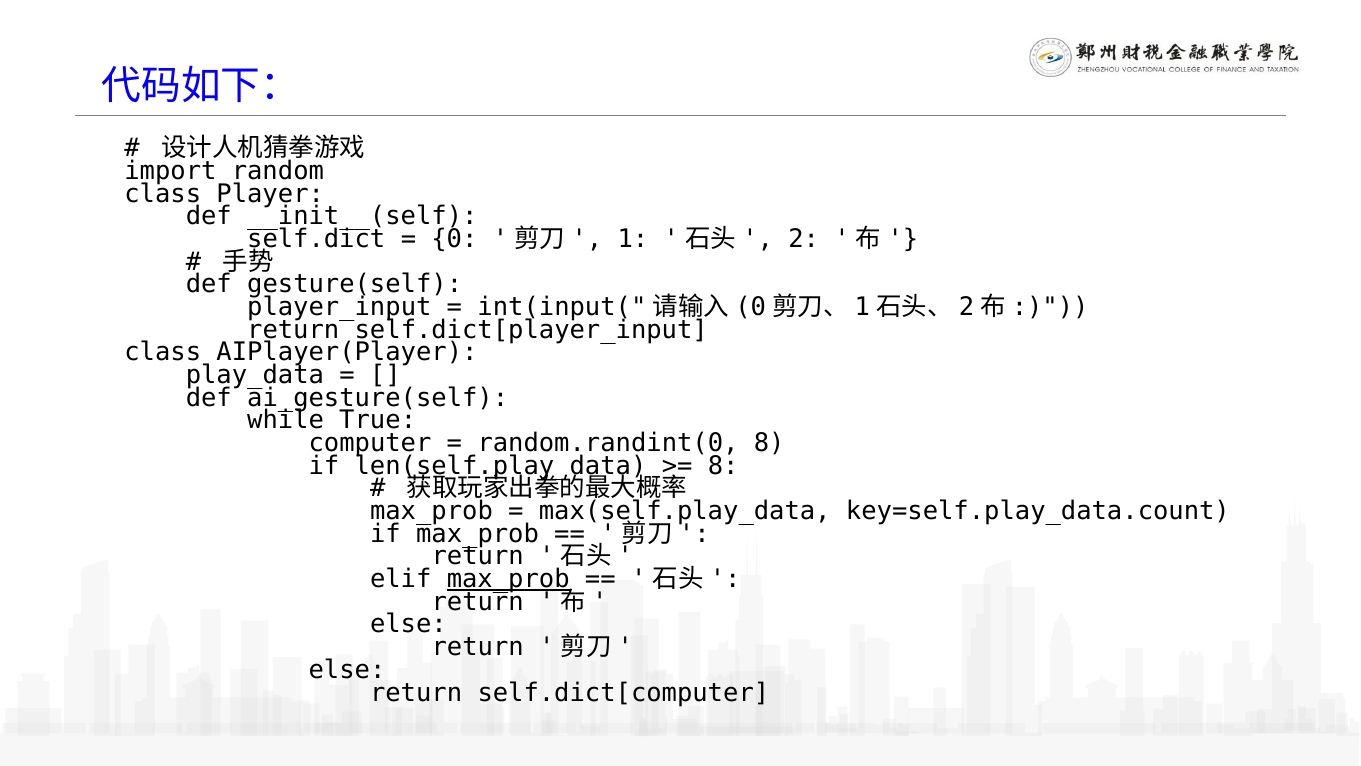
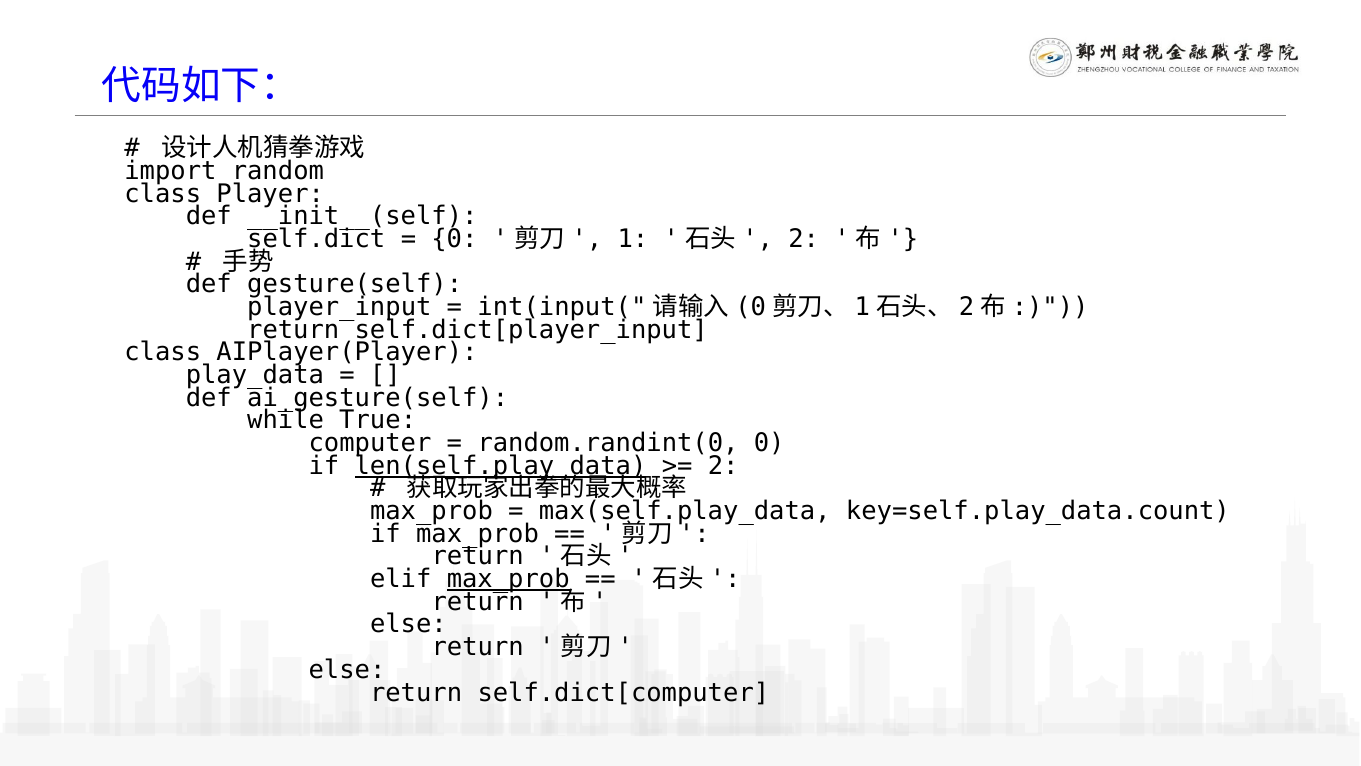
random.randint(0 8: 8 -> 0
len(self.play_data underline: none -> present
8 at (723, 466): 8 -> 2
